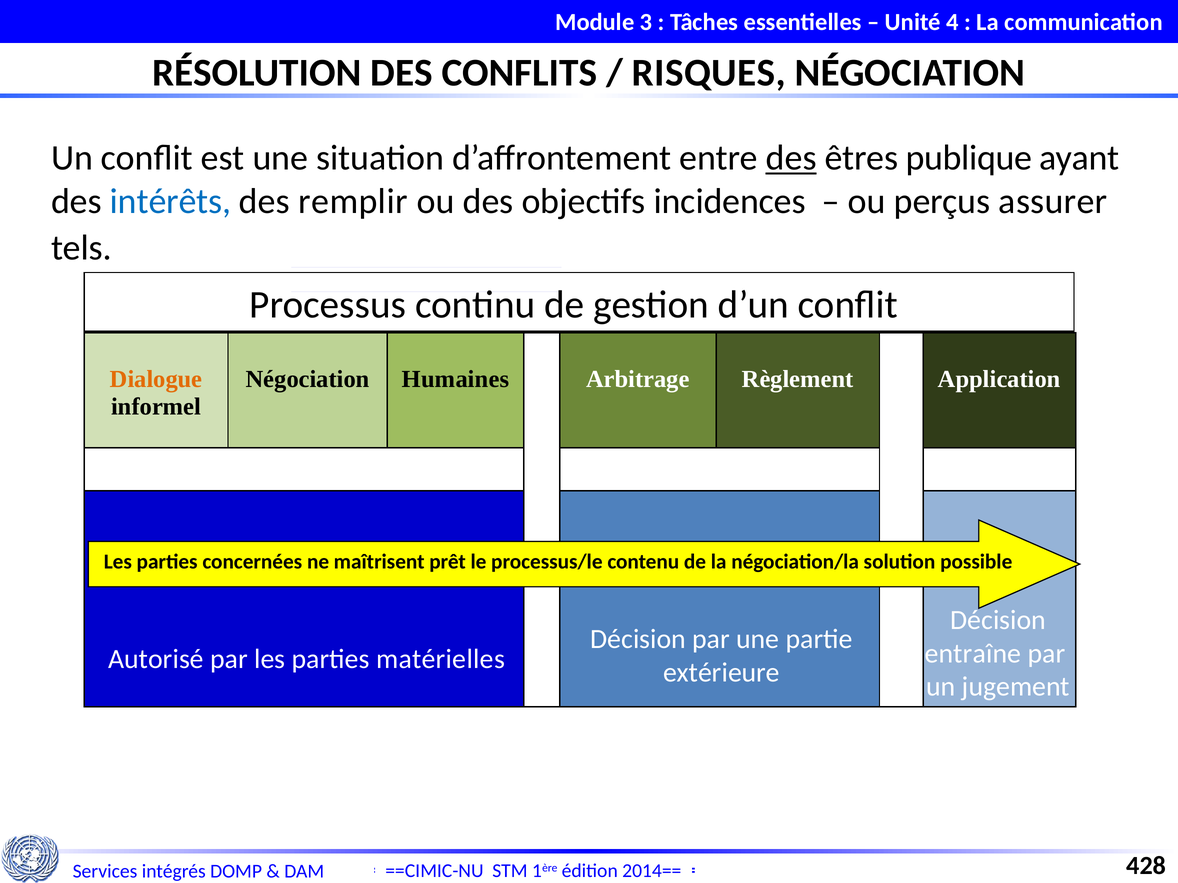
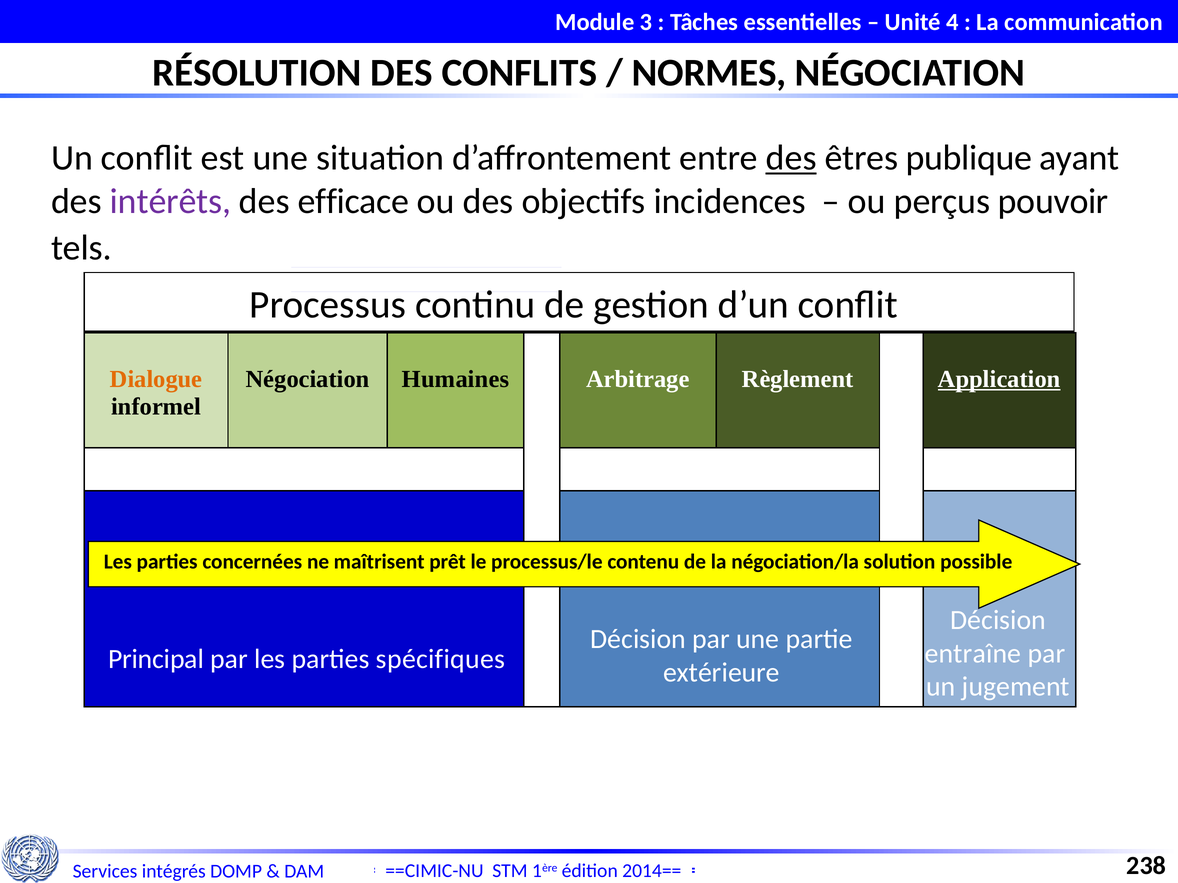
RISQUES: RISQUES -> NORMES
intérêts colour: blue -> purple
remplir: remplir -> efficace
assurer: assurer -> pouvoir
Application underline: none -> present
Autorisé: Autorisé -> Principal
matérielles: matérielles -> spécifiques
428: 428 -> 238
